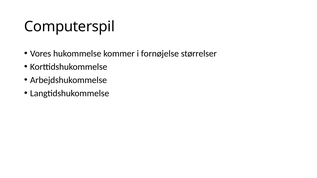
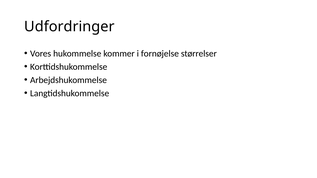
Computerspil: Computerspil -> Udfordringer
